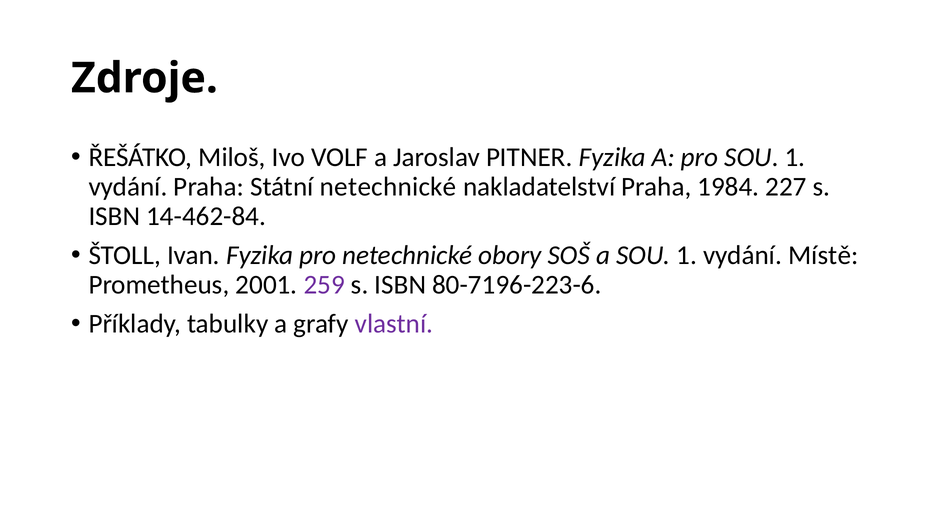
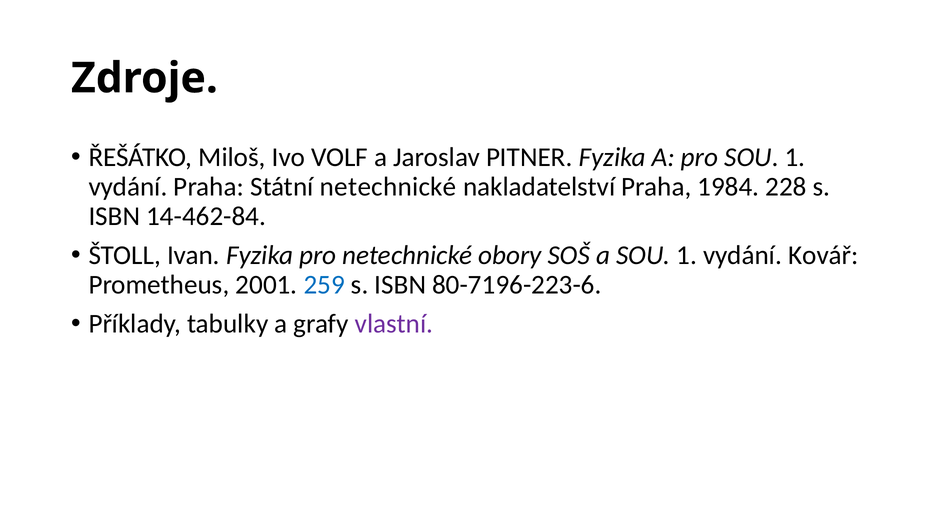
227: 227 -> 228
Místě: Místě -> Kovář
259 colour: purple -> blue
